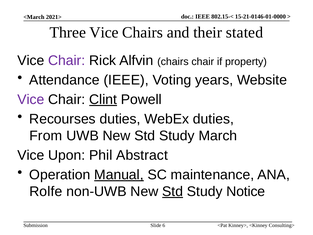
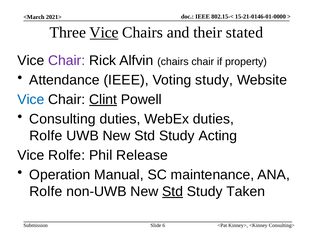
Vice at (104, 32) underline: none -> present
Voting years: years -> study
Vice at (31, 99) colour: purple -> blue
Recourses: Recourses -> Consulting
From at (46, 136): From -> Rolfe
March: March -> Acting
Vice Upon: Upon -> Rolfe
Abstract: Abstract -> Release
Manual underline: present -> none
Notice: Notice -> Taken
